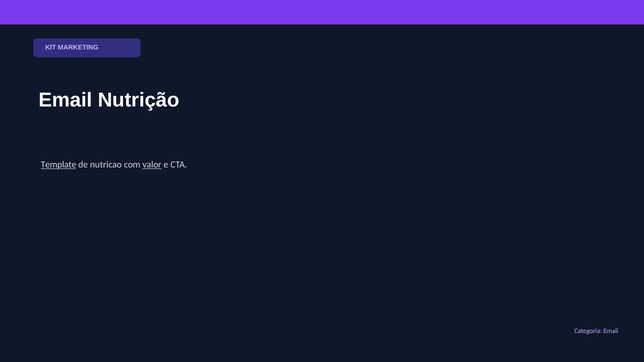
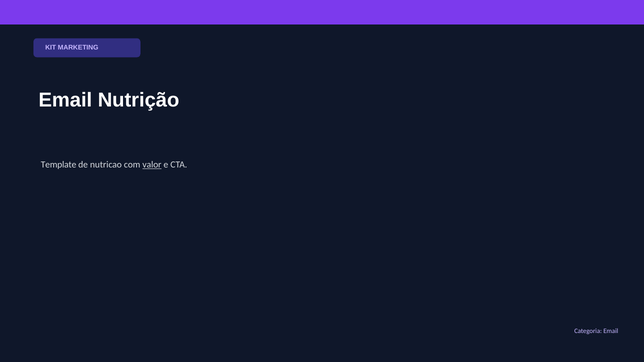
Template underline: present -> none
